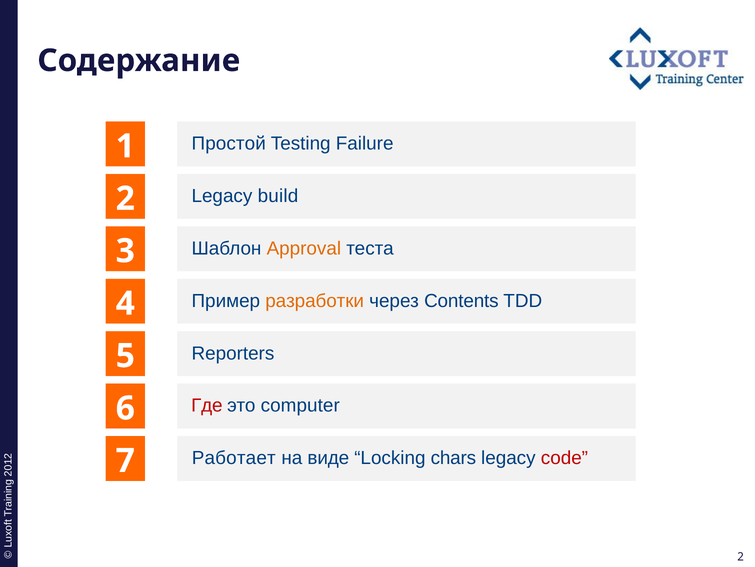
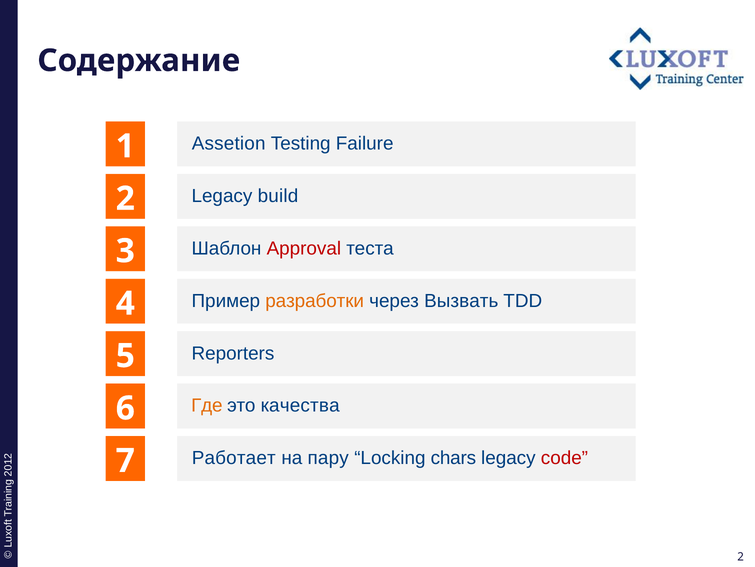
Простой: Простой -> Assetion
Approval colour: orange -> red
Contents: Contents -> Вызвать
Где colour: red -> orange
computer: computer -> качества
виде: виде -> пару
